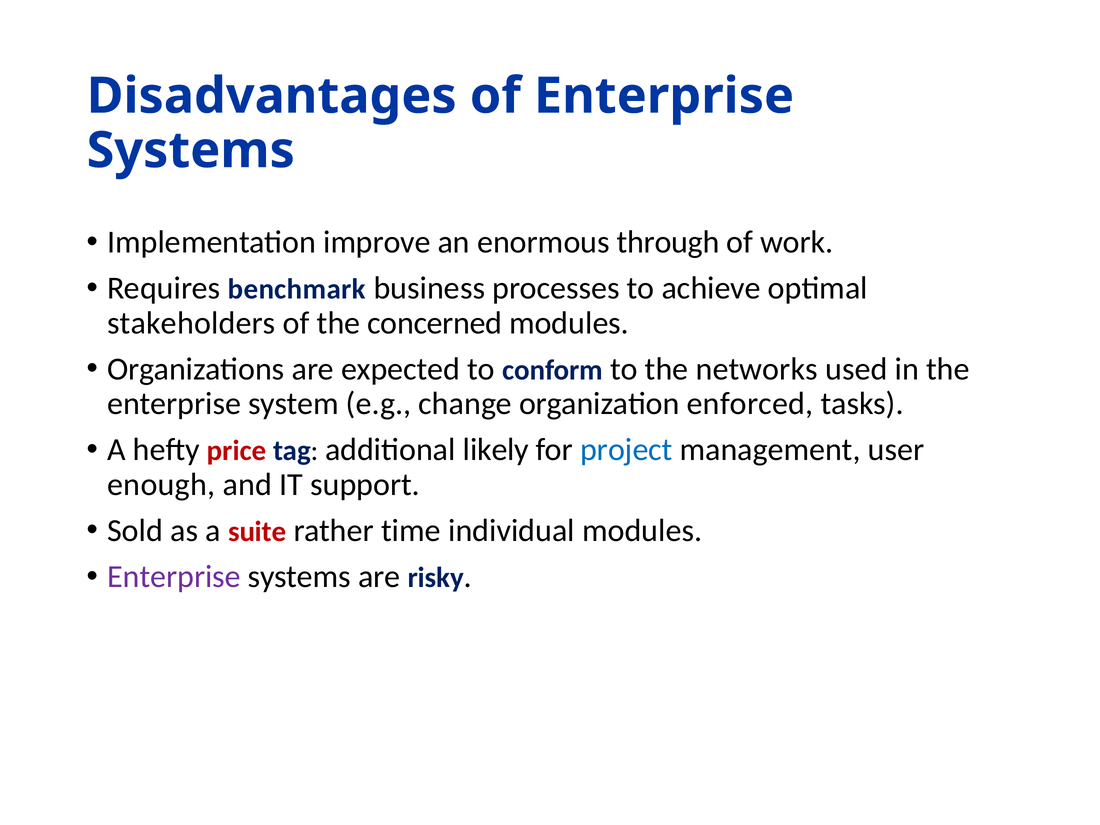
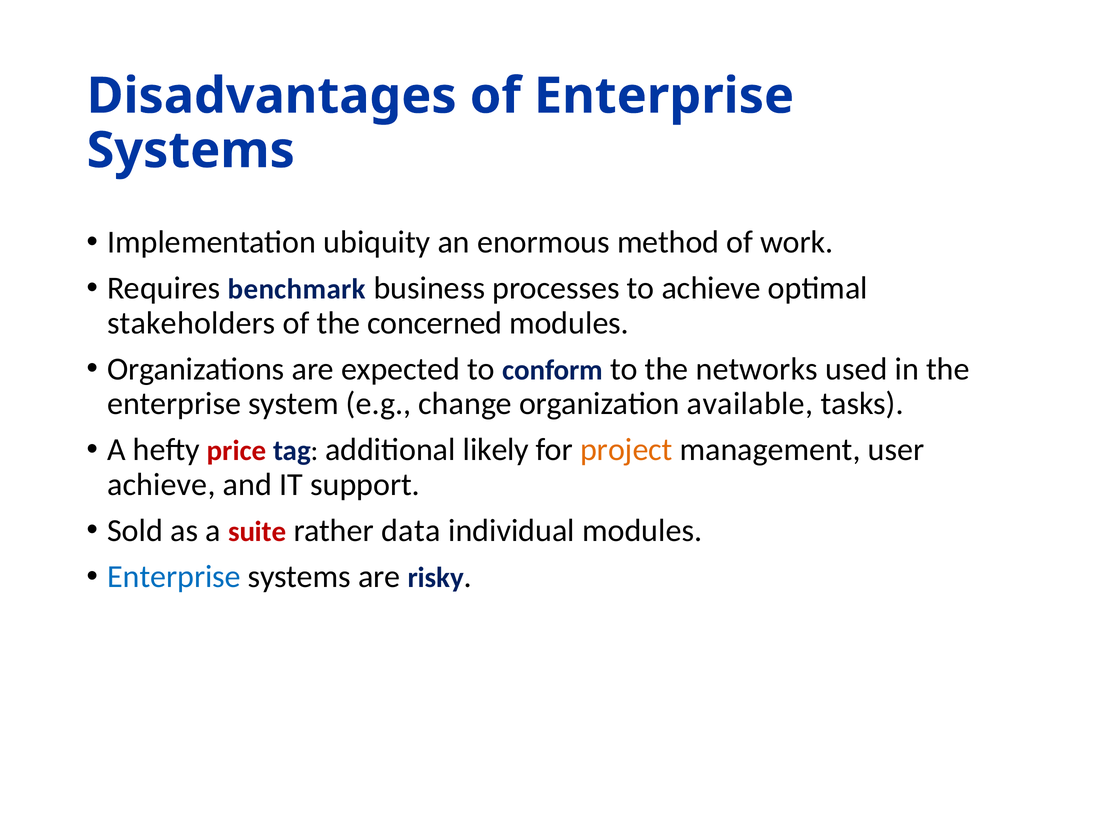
improve: improve -> ubiquity
through: through -> method
enforced: enforced -> available
project colour: blue -> orange
enough at (161, 485): enough -> achieve
time: time -> data
Enterprise at (174, 577) colour: purple -> blue
